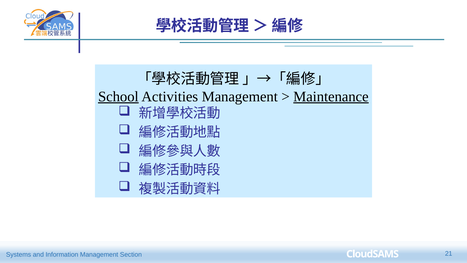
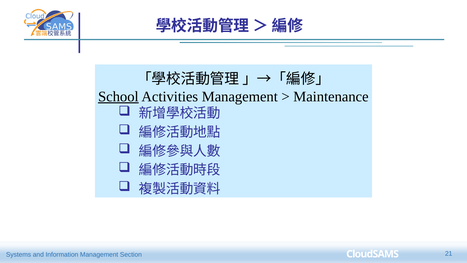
Maintenance underline: present -> none
